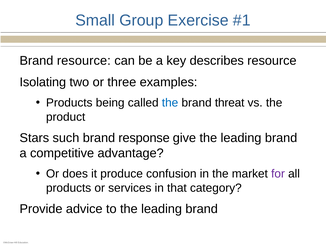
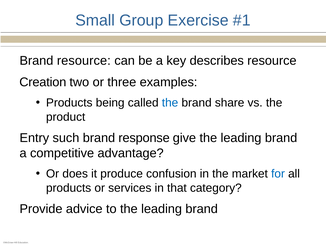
Isolating: Isolating -> Creation
threat: threat -> share
Stars: Stars -> Entry
for colour: purple -> blue
